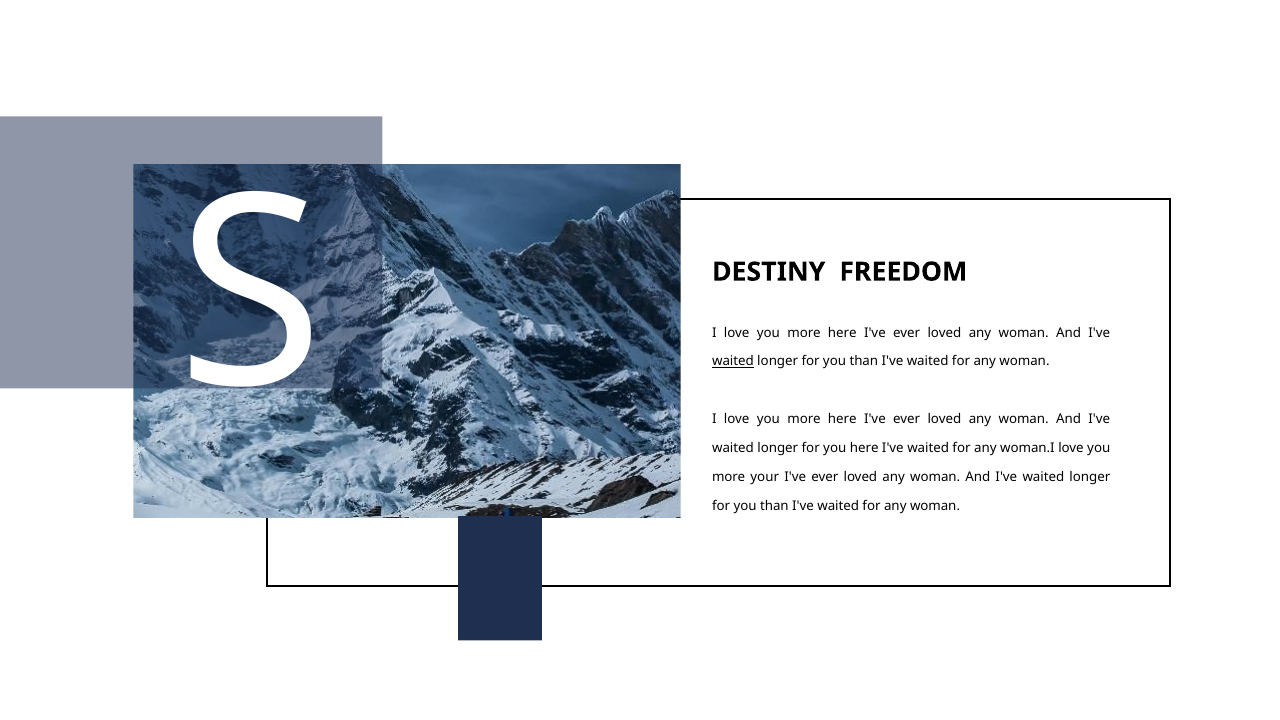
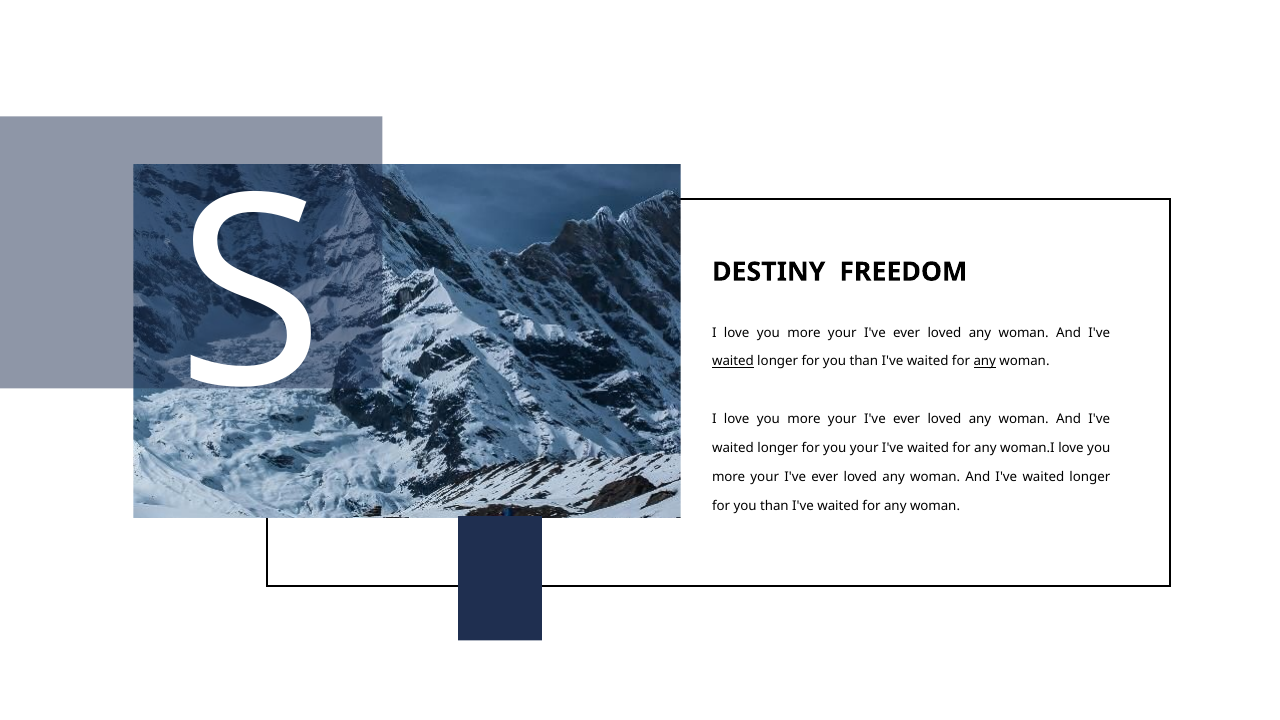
here at (842, 333): here -> your
any at (985, 362) underline: none -> present
here at (842, 419): here -> your
you here: here -> your
